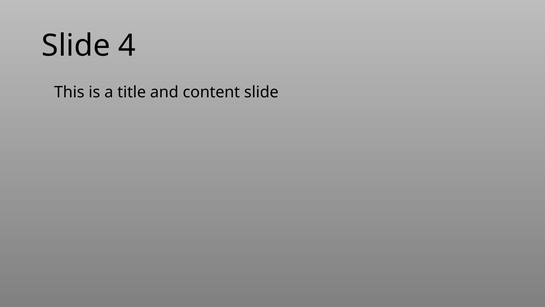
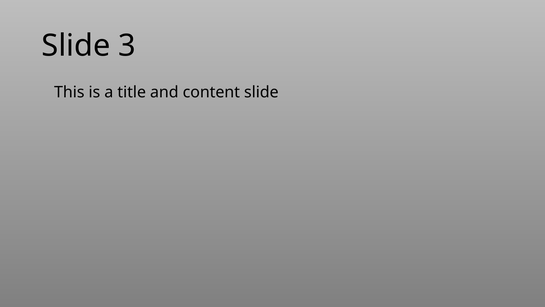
4: 4 -> 3
